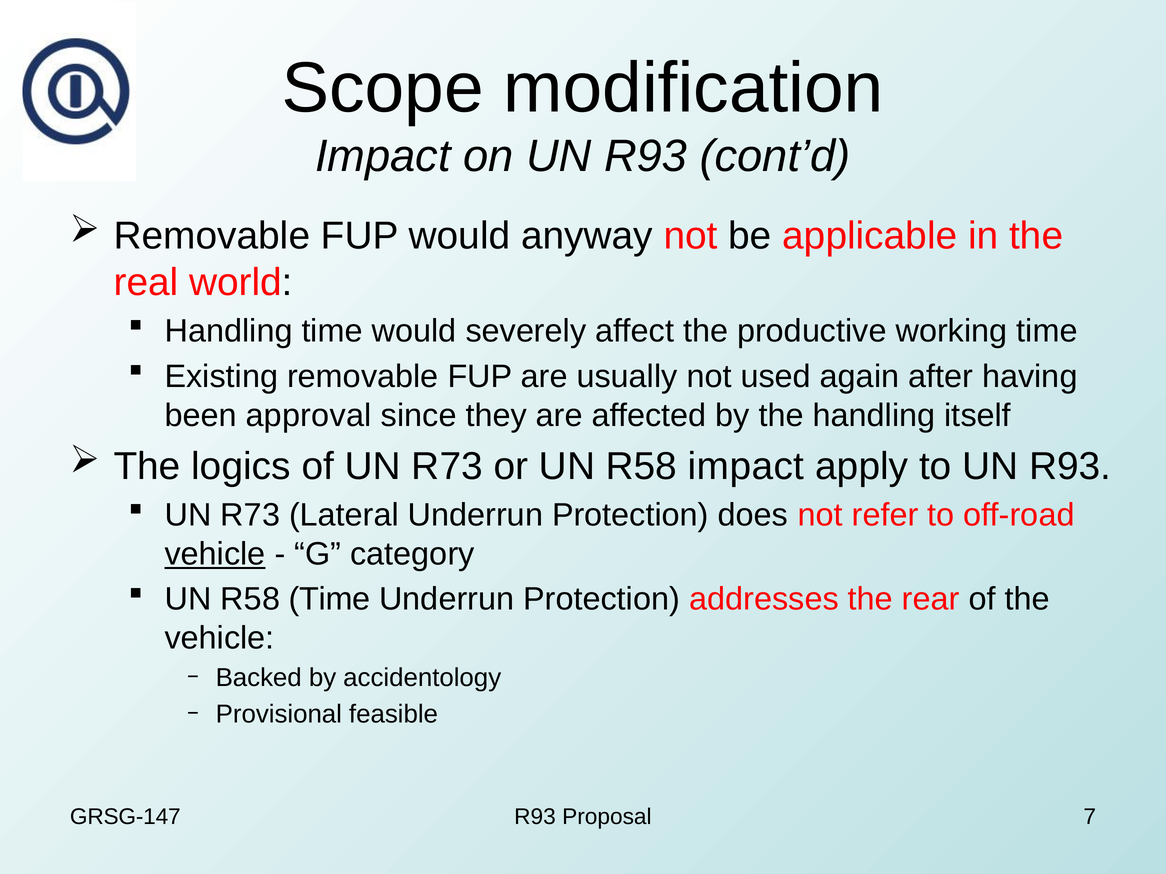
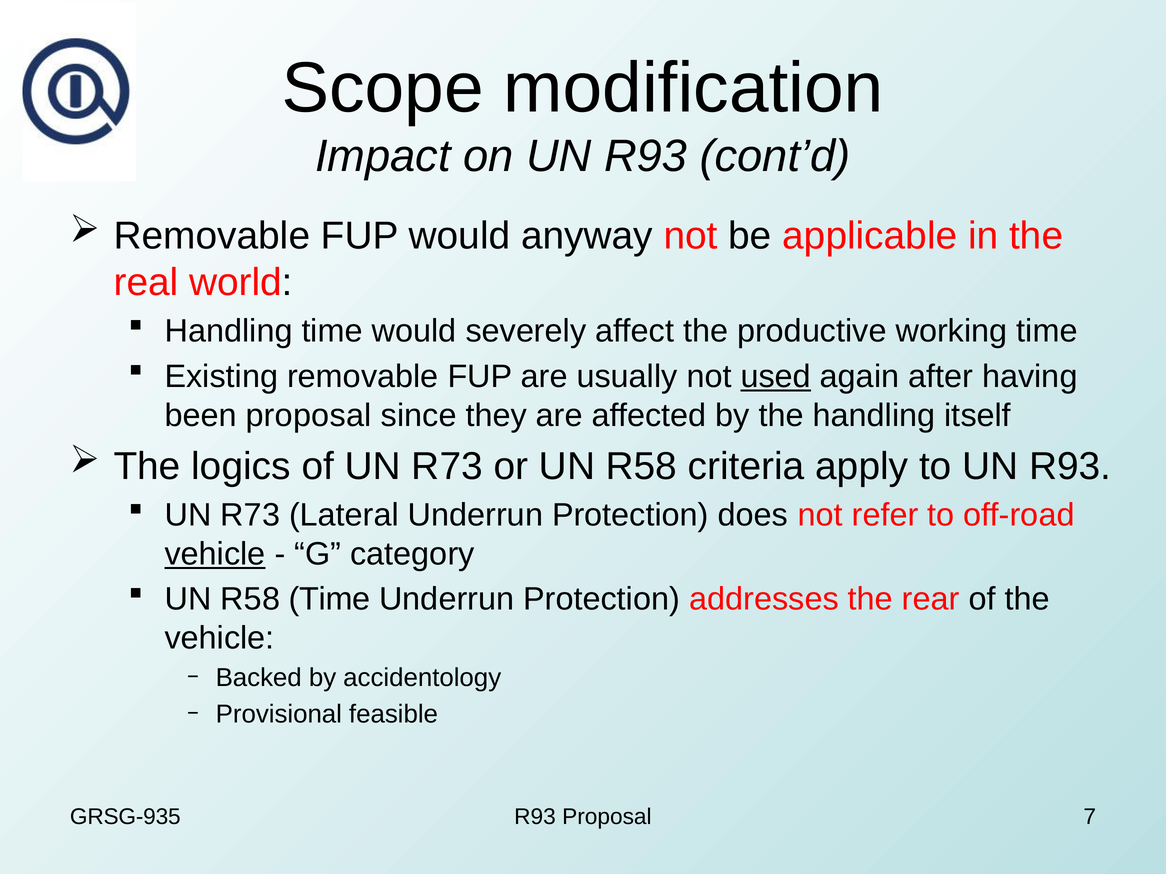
used underline: none -> present
been approval: approval -> proposal
R58 impact: impact -> criteria
GRSG-147: GRSG-147 -> GRSG-935
